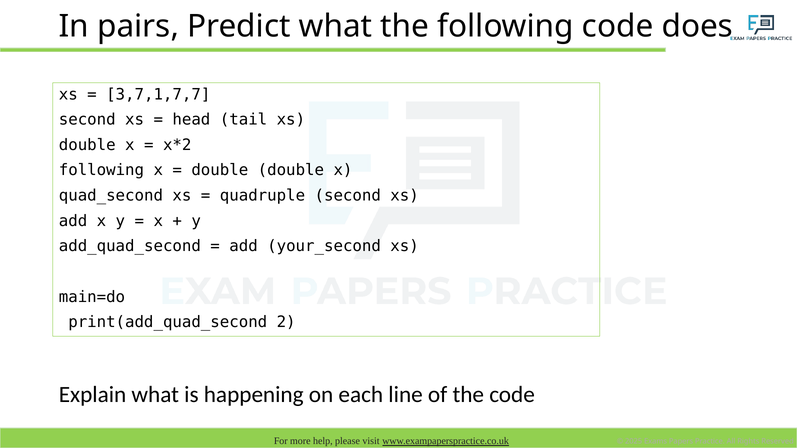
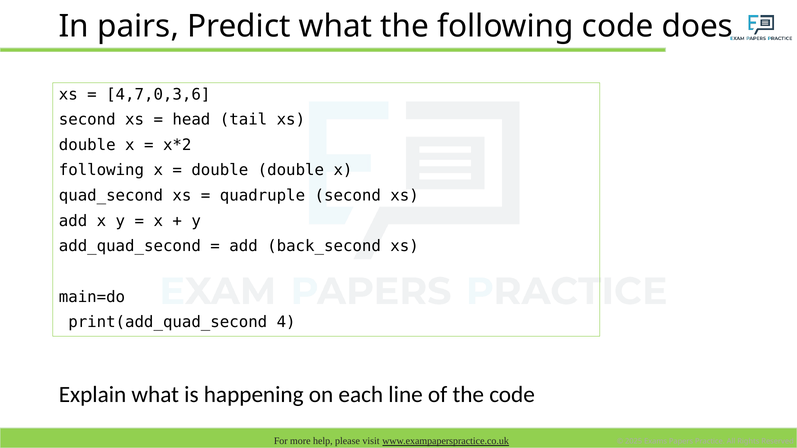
3,7,1,7,7: 3,7,1,7,7 -> 4,7,0,3,6
your_second: your_second -> back_second
2: 2 -> 4
